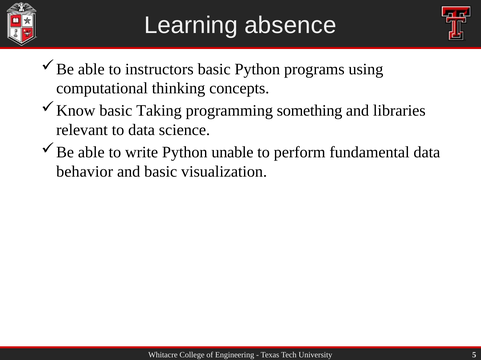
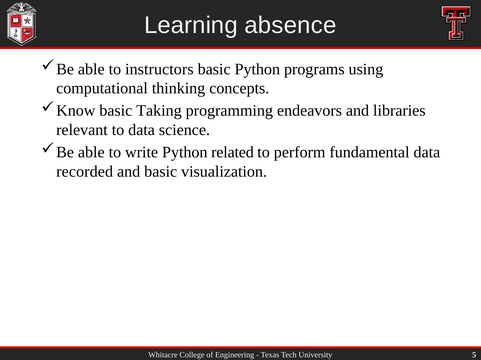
something: something -> endeavors
unable: unable -> related
behavior: behavior -> recorded
